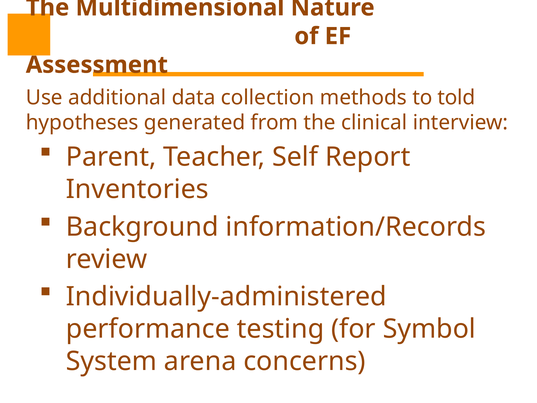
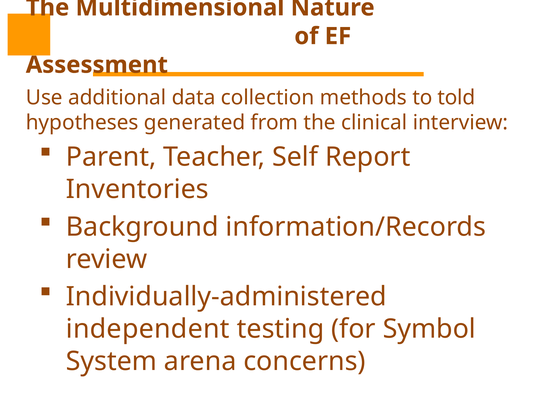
performance: performance -> independent
